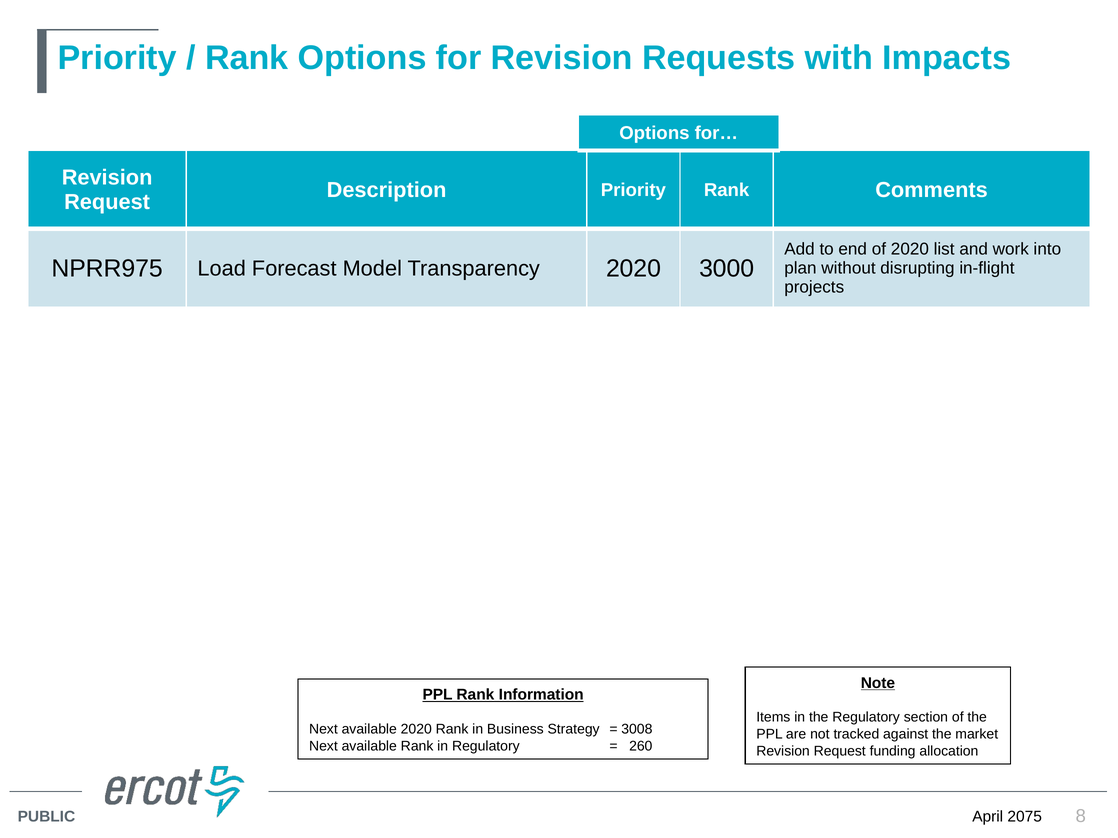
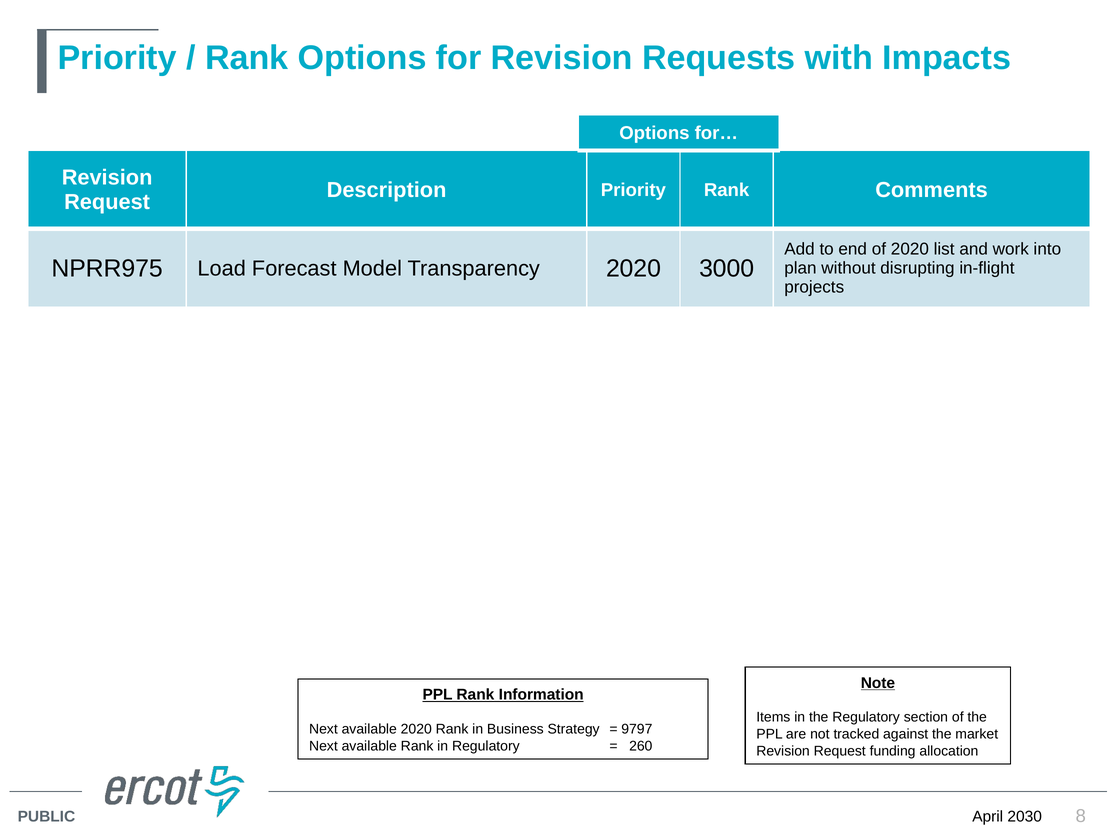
3008: 3008 -> 9797
2075: 2075 -> 2030
